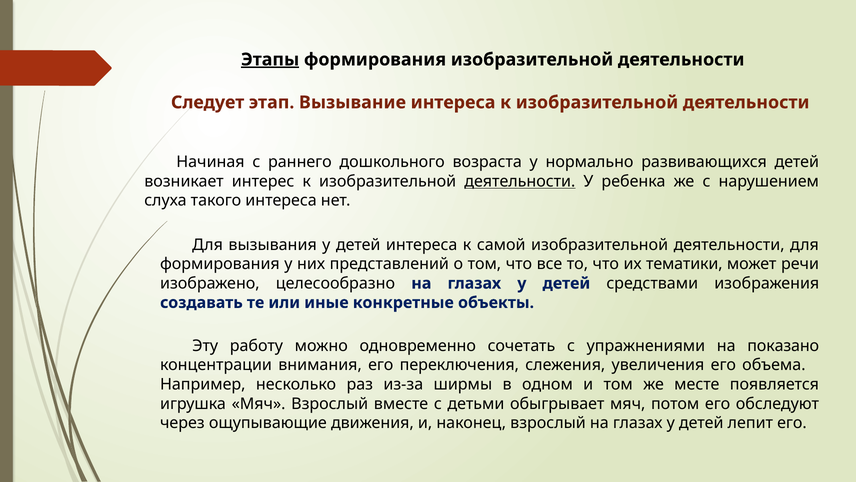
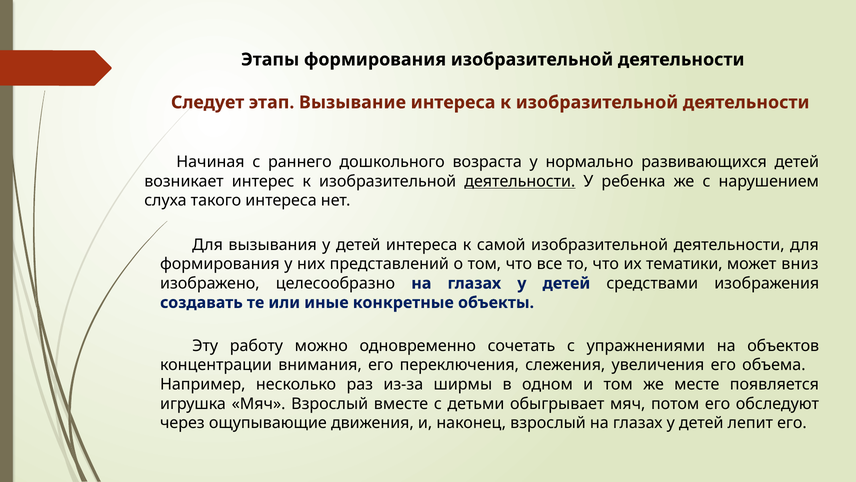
Этапы underline: present -> none
речи: речи -> вниз
показано: показано -> объектов
